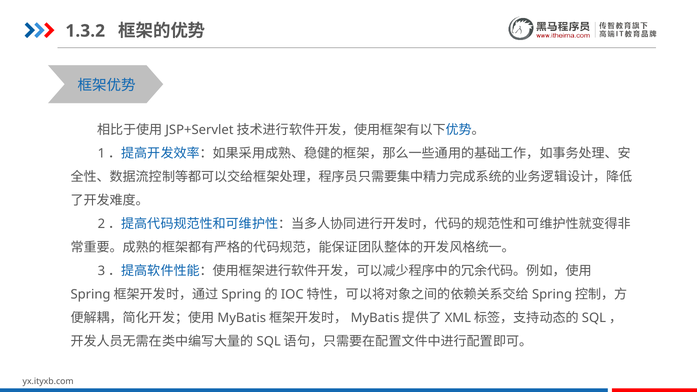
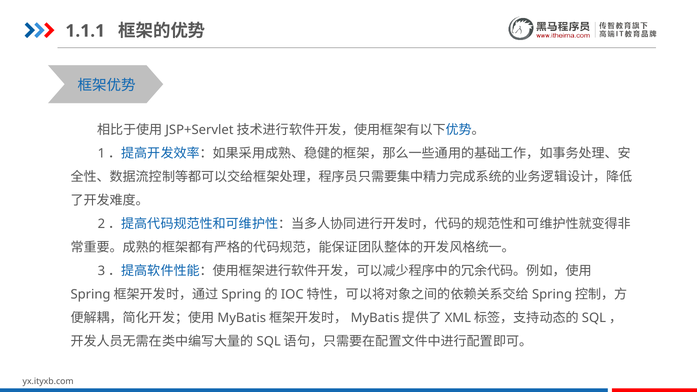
1.3.2: 1.3.2 -> 1.1.1
